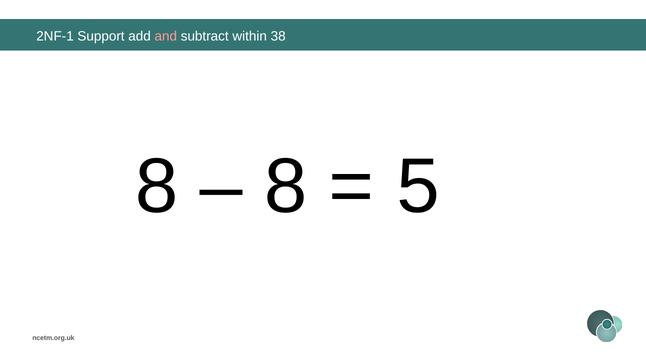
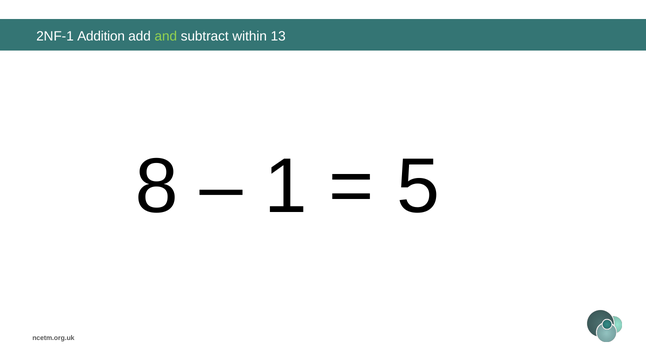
Support: Support -> Addition
and colour: pink -> light green
38: 38 -> 13
8 at (286, 186): 8 -> 1
